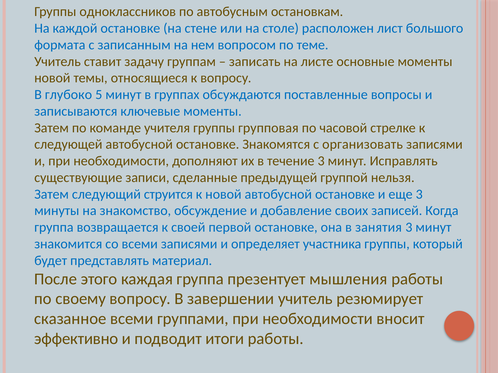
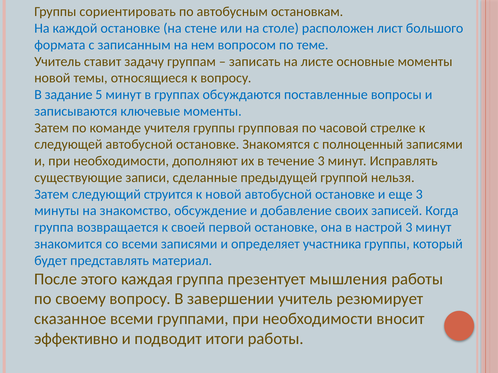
одноклассников: одноклассников -> сориентировать
глубоко: глубоко -> задание
организовать: организовать -> полноценный
занятия: занятия -> настрой
